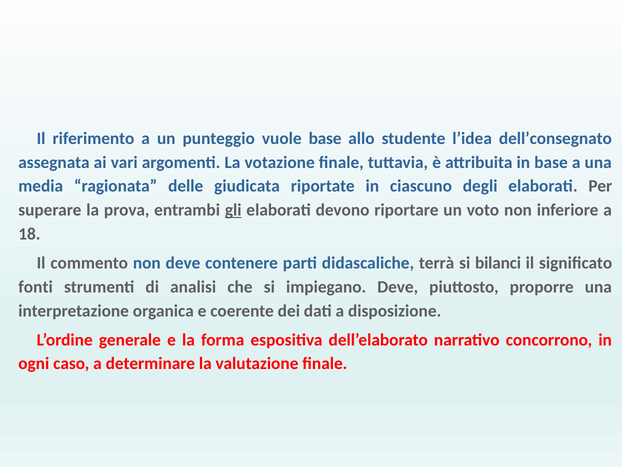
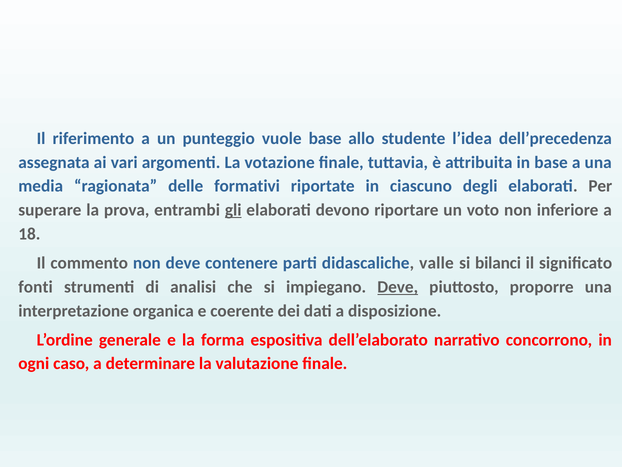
dell’consegnato: dell’consegnato -> dell’precedenza
giudicata: giudicata -> formativi
terrà: terrà -> valle
Deve at (398, 287) underline: none -> present
